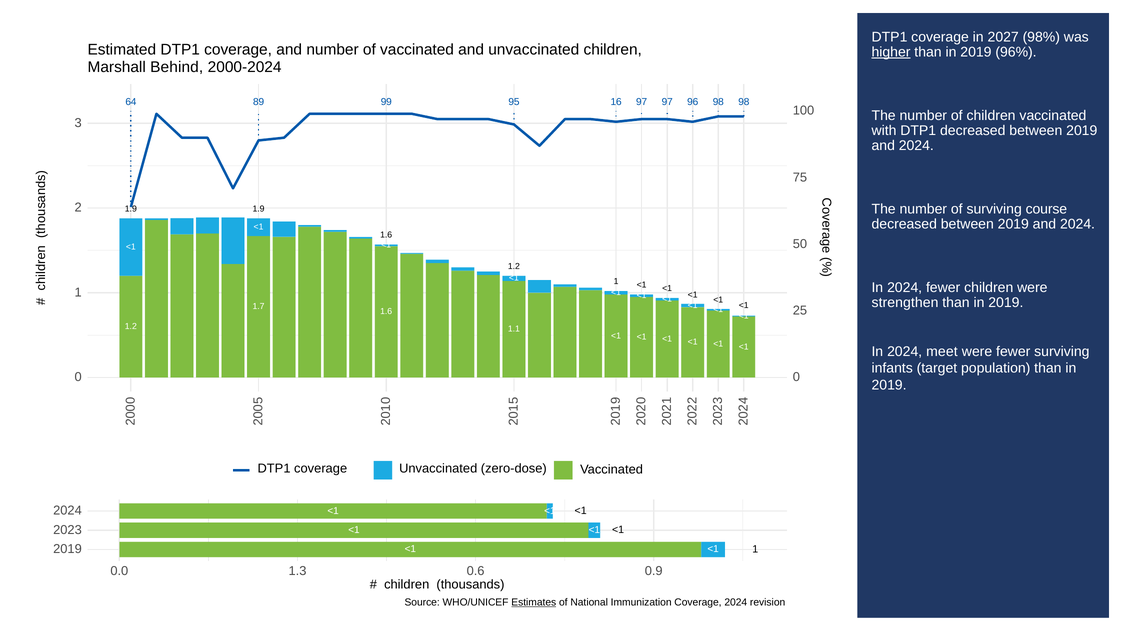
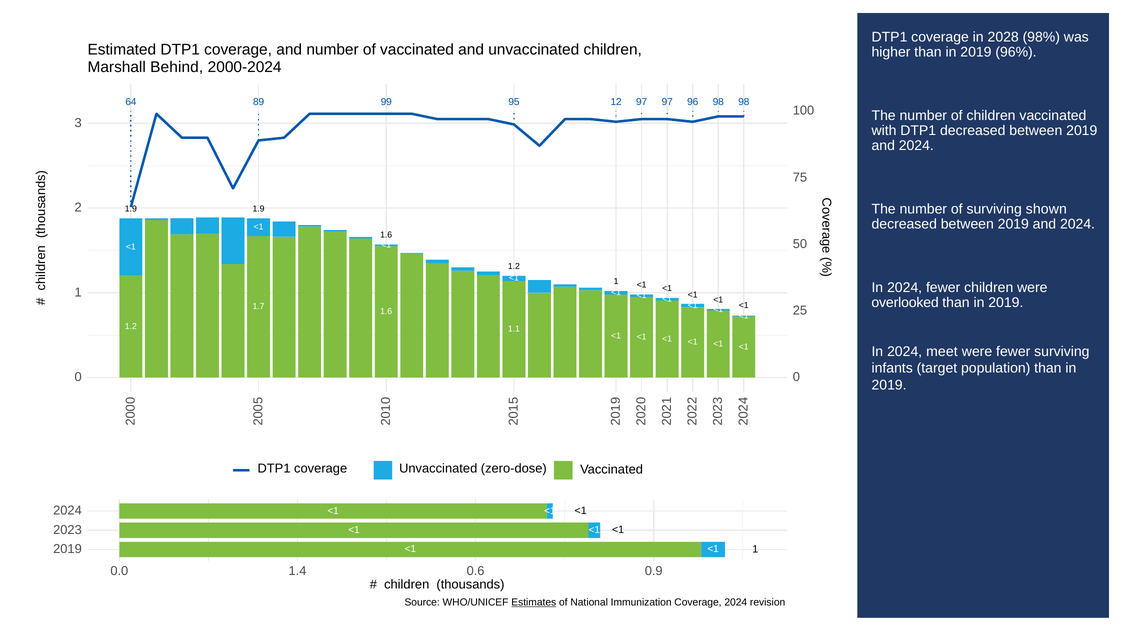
2027: 2027 -> 2028
higher underline: present -> none
16: 16 -> 12
course: course -> shown
strengthen: strengthen -> overlooked
1.3: 1.3 -> 1.4
